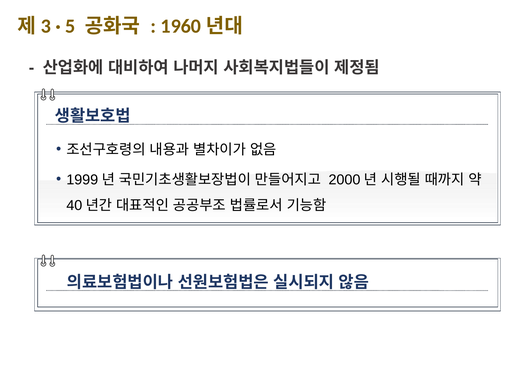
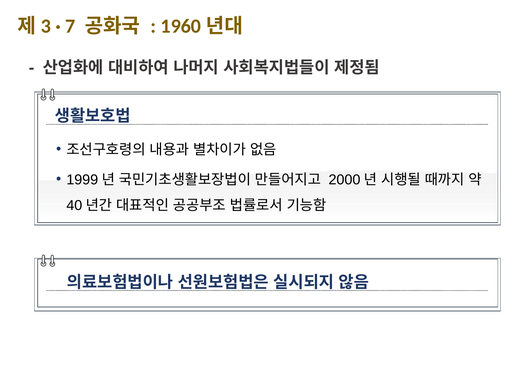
5: 5 -> 7
